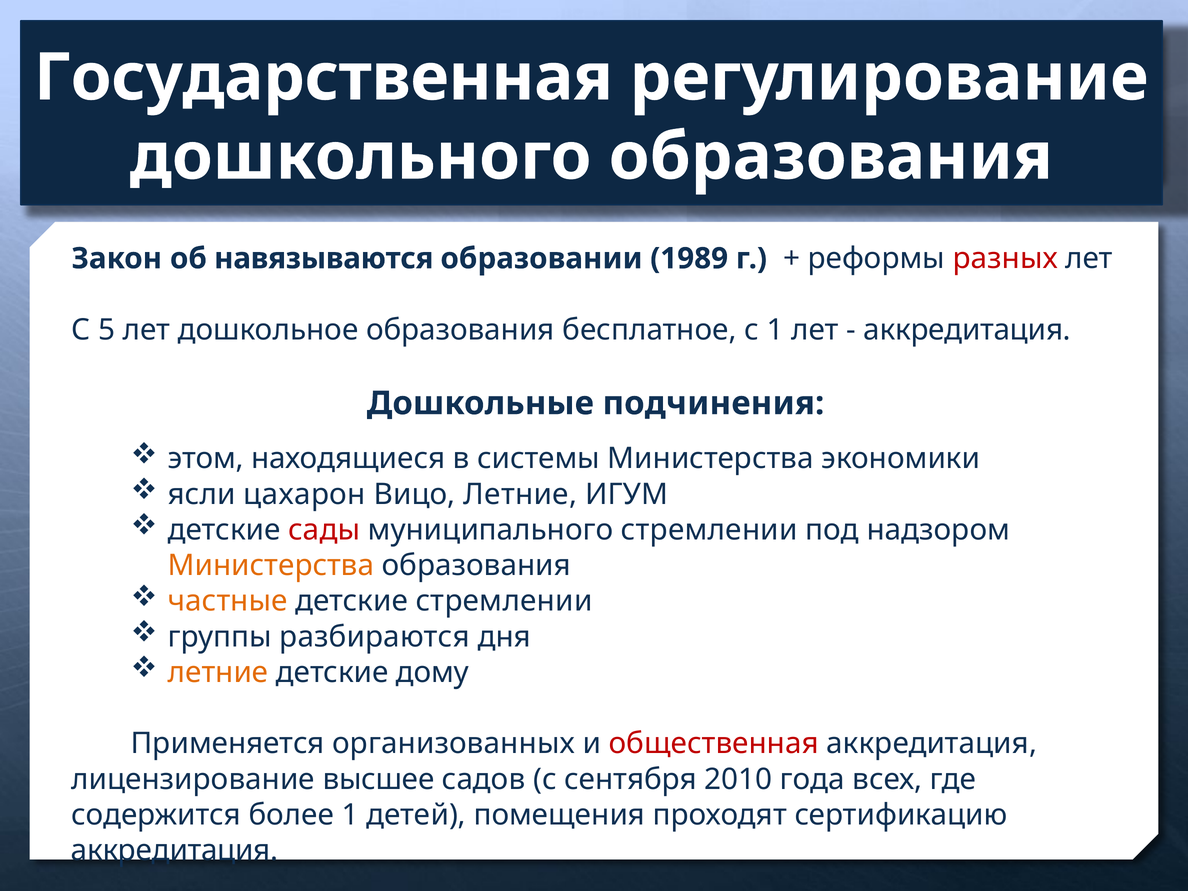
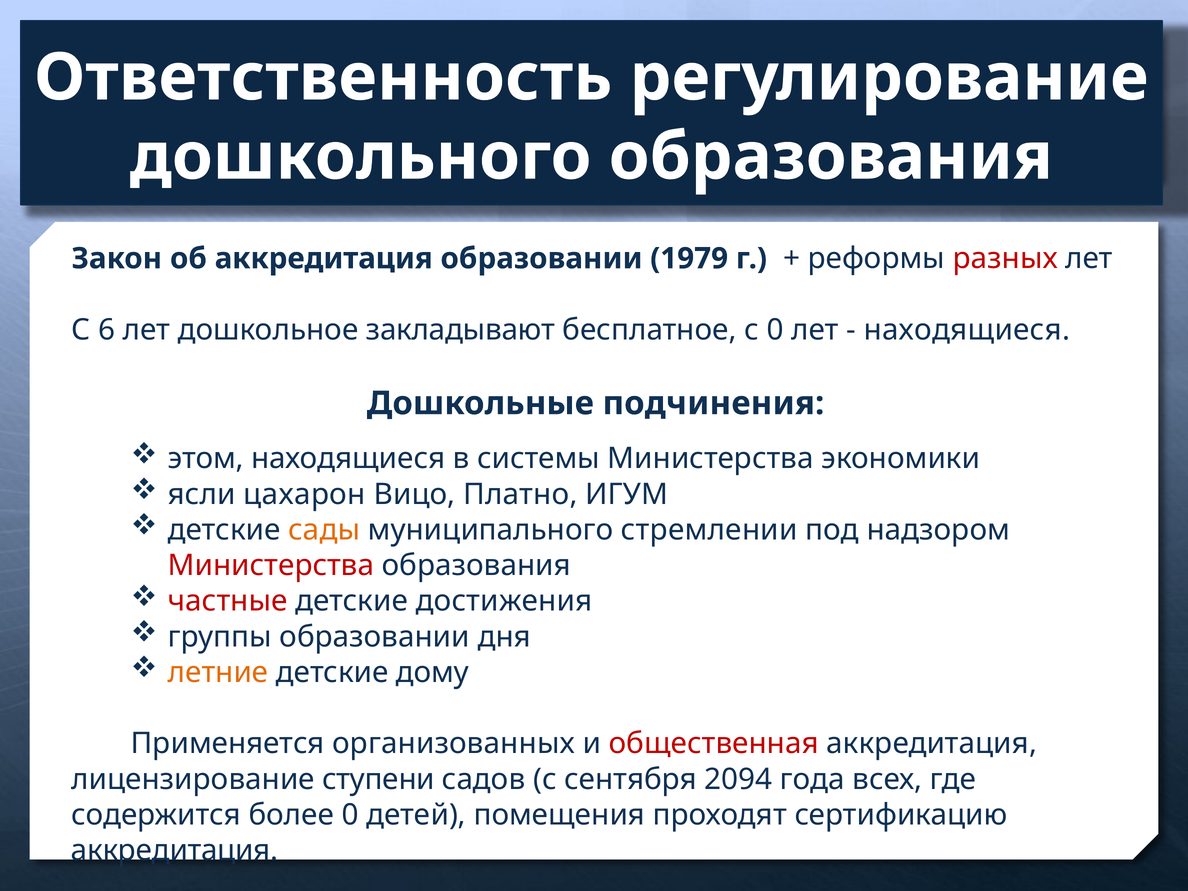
Государственная: Государственная -> Ответственность
об навязываются: навязываются -> аккредитация
1989: 1989 -> 1979
5: 5 -> 6
дошкольное образования: образования -> закладывают
с 1: 1 -> 0
аккредитация at (967, 330): аккредитация -> находящиеся
Вицо Летние: Летние -> Платно
сады colour: red -> orange
Министерства at (271, 565) colour: orange -> red
частные colour: orange -> red
детские стремлении: стремлении -> достижения
группы разбираются: разбираются -> образовании
высшее: высшее -> ступени
2010: 2010 -> 2094
более 1: 1 -> 0
